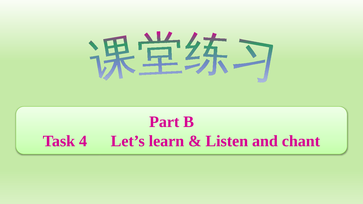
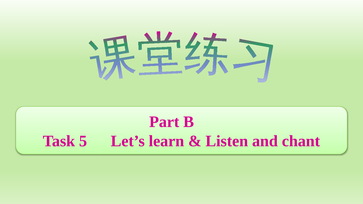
4: 4 -> 5
